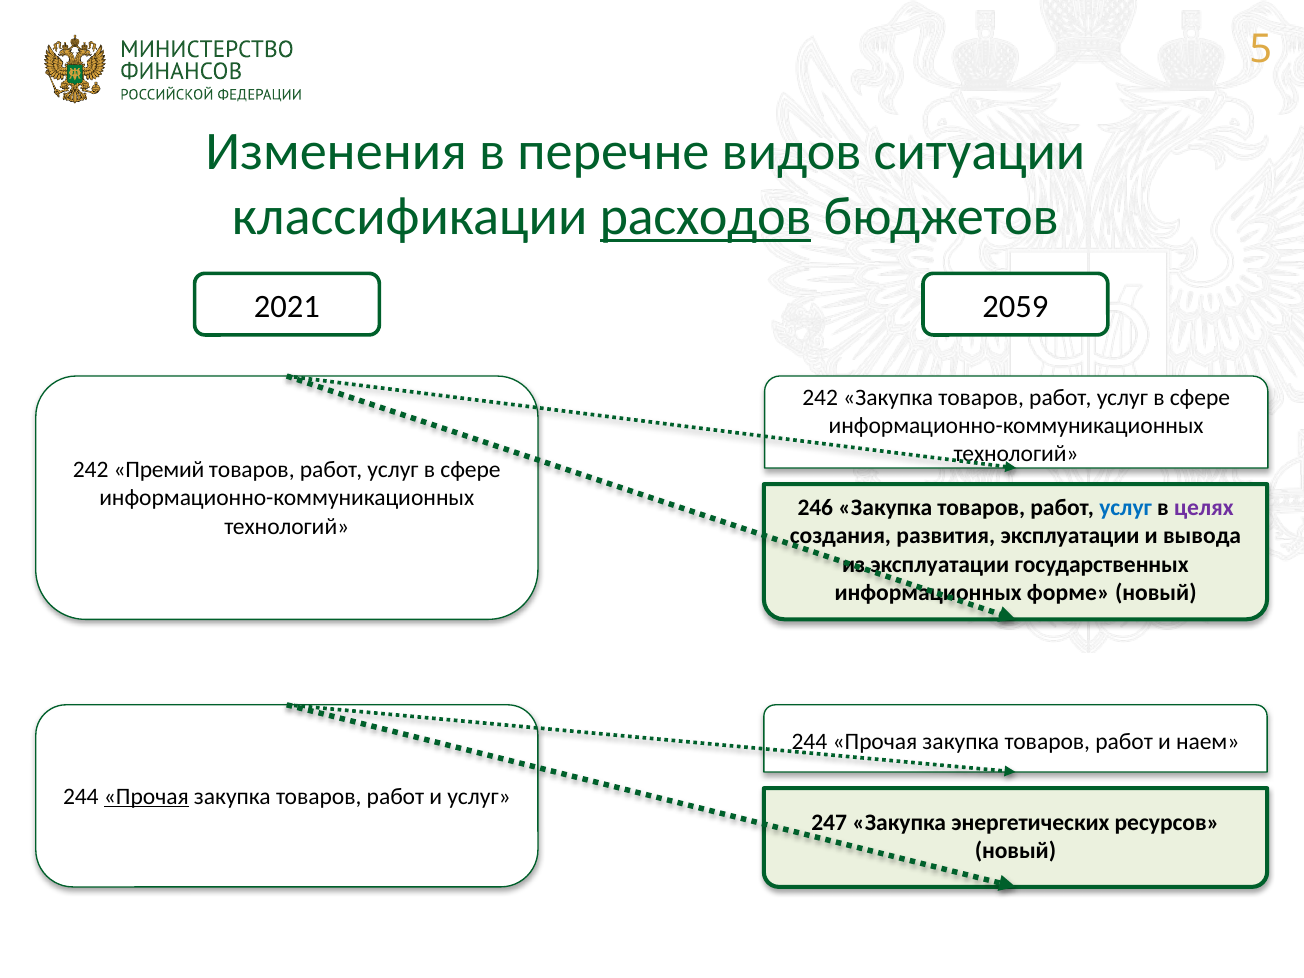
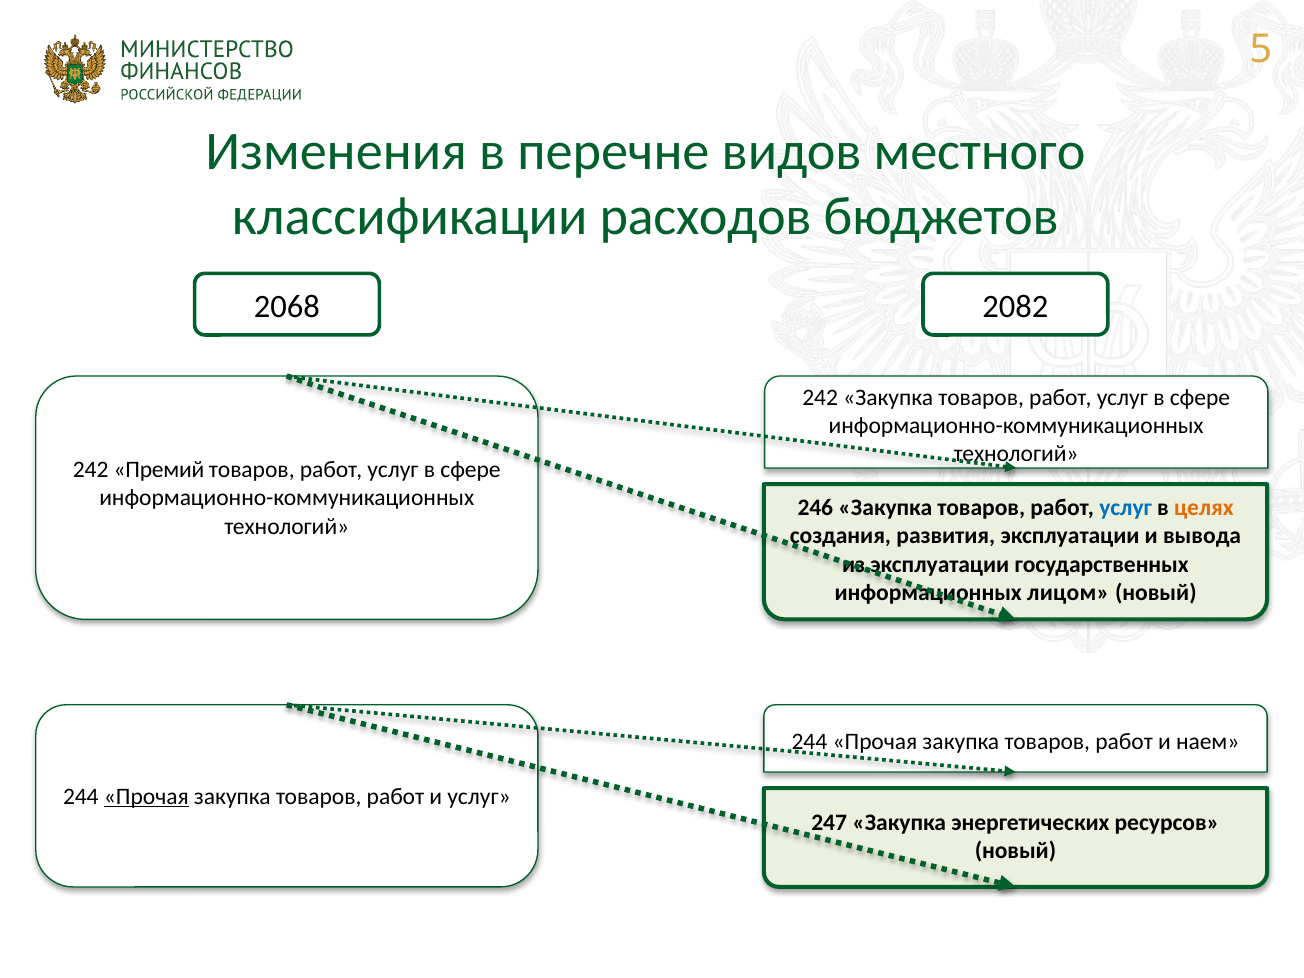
ситуации: ситуации -> местного
расходов underline: present -> none
2021: 2021 -> 2068
2059: 2059 -> 2082
целях colour: purple -> orange
форме: форме -> лицом
